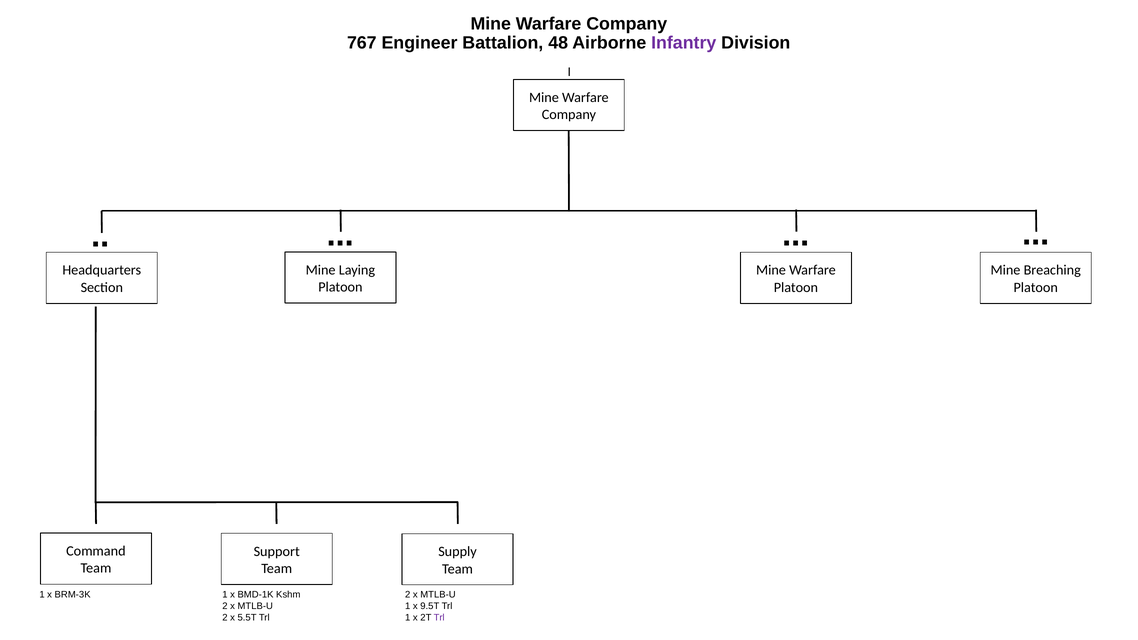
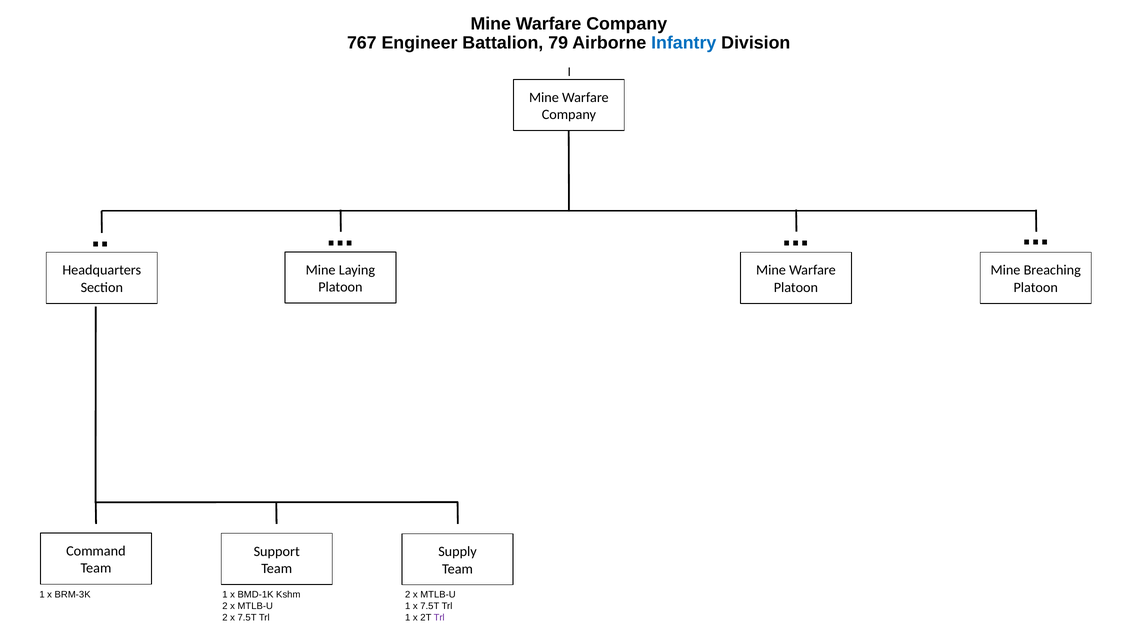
48: 48 -> 79
Infantry colour: purple -> blue
1 x 9.5T: 9.5T -> 7.5T
2 x 5.5T: 5.5T -> 7.5T
